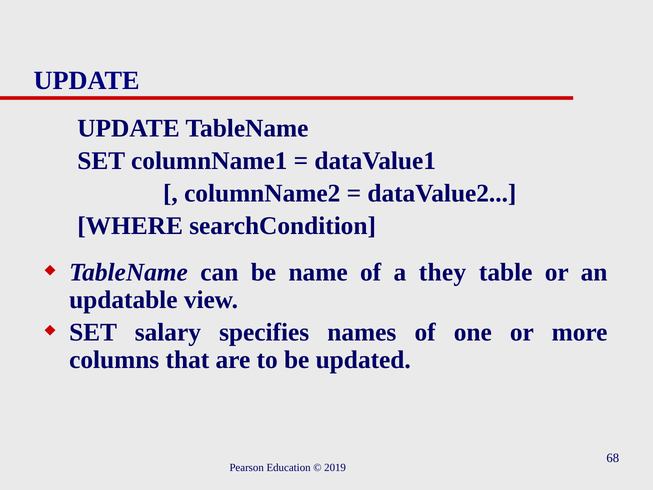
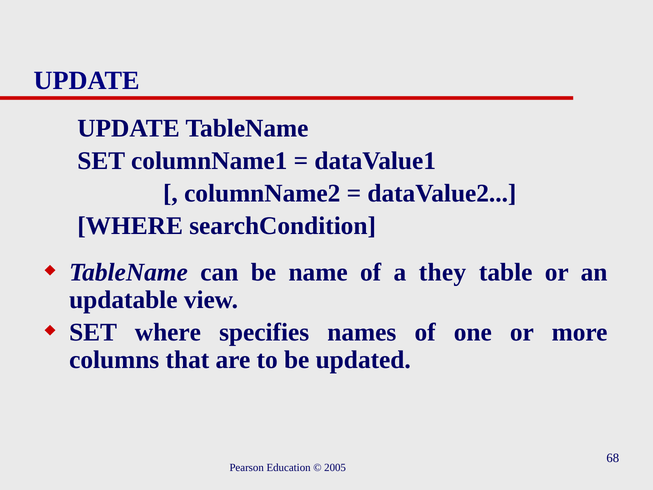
SET salary: salary -> where
2019: 2019 -> 2005
